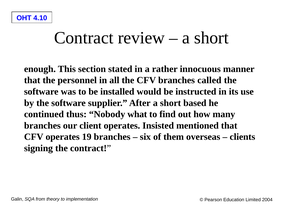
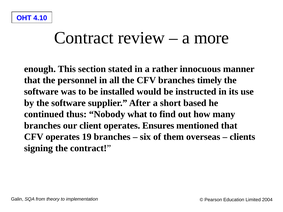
short at (211, 38): short -> more
called: called -> timely
Insisted: Insisted -> Ensures
